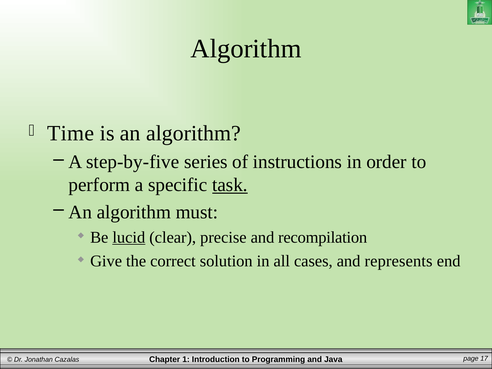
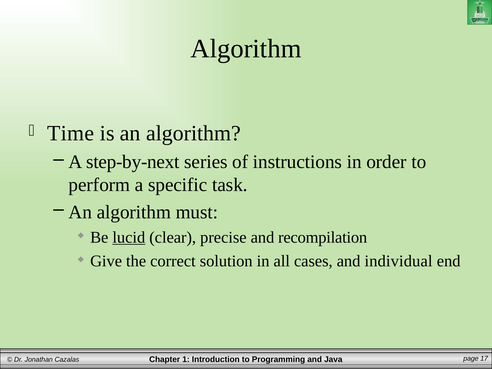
step-by-five: step-by-five -> step-by-next
task underline: present -> none
represents: represents -> individual
